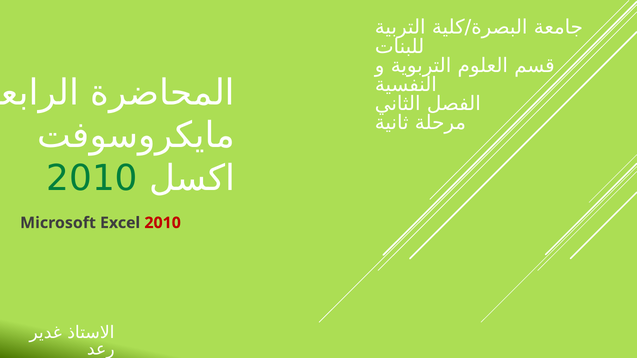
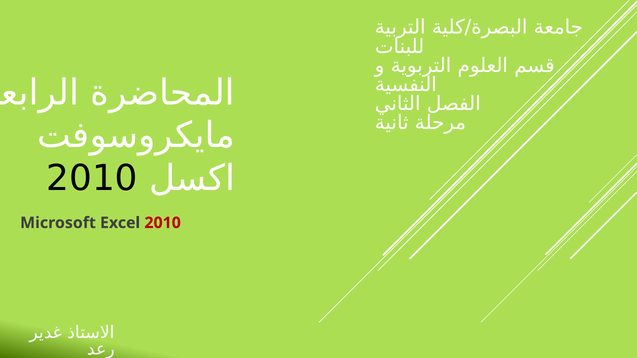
2010 at (92, 179) colour: green -> black
